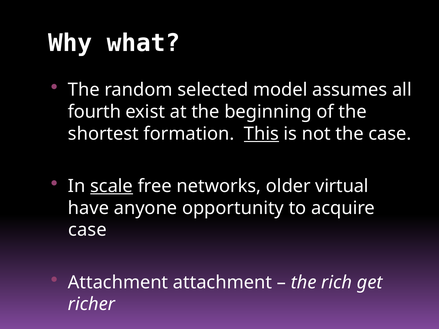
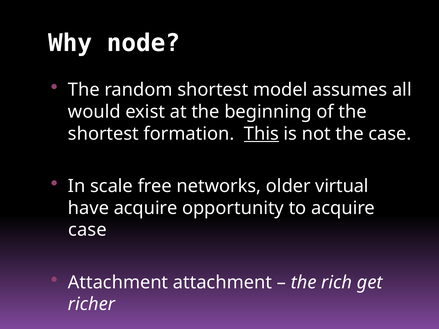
what: what -> node
random selected: selected -> shortest
fourth: fourth -> would
scale underline: present -> none
have anyone: anyone -> acquire
